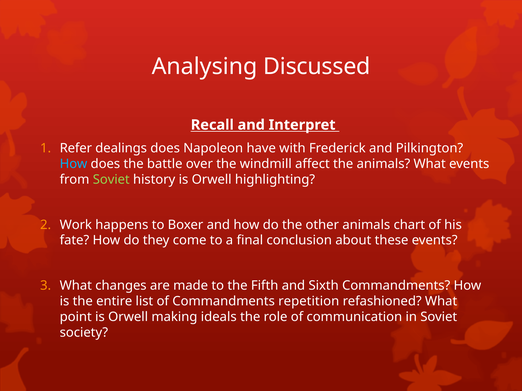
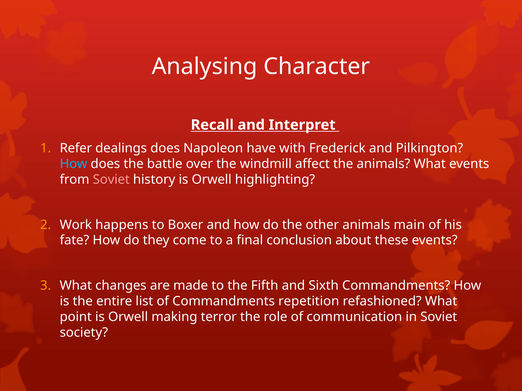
Discussed: Discussed -> Character
Soviet at (111, 180) colour: light green -> pink
chart: chart -> main
ideals: ideals -> terror
